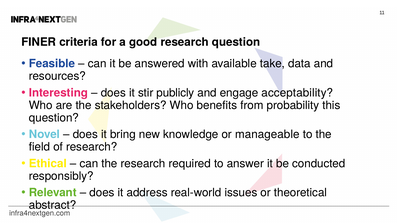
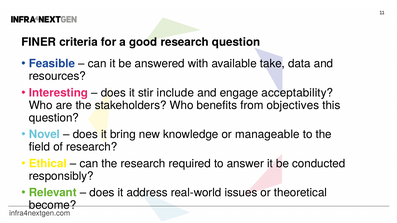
publicly: publicly -> include
probability: probability -> objectives
abstract: abstract -> become
